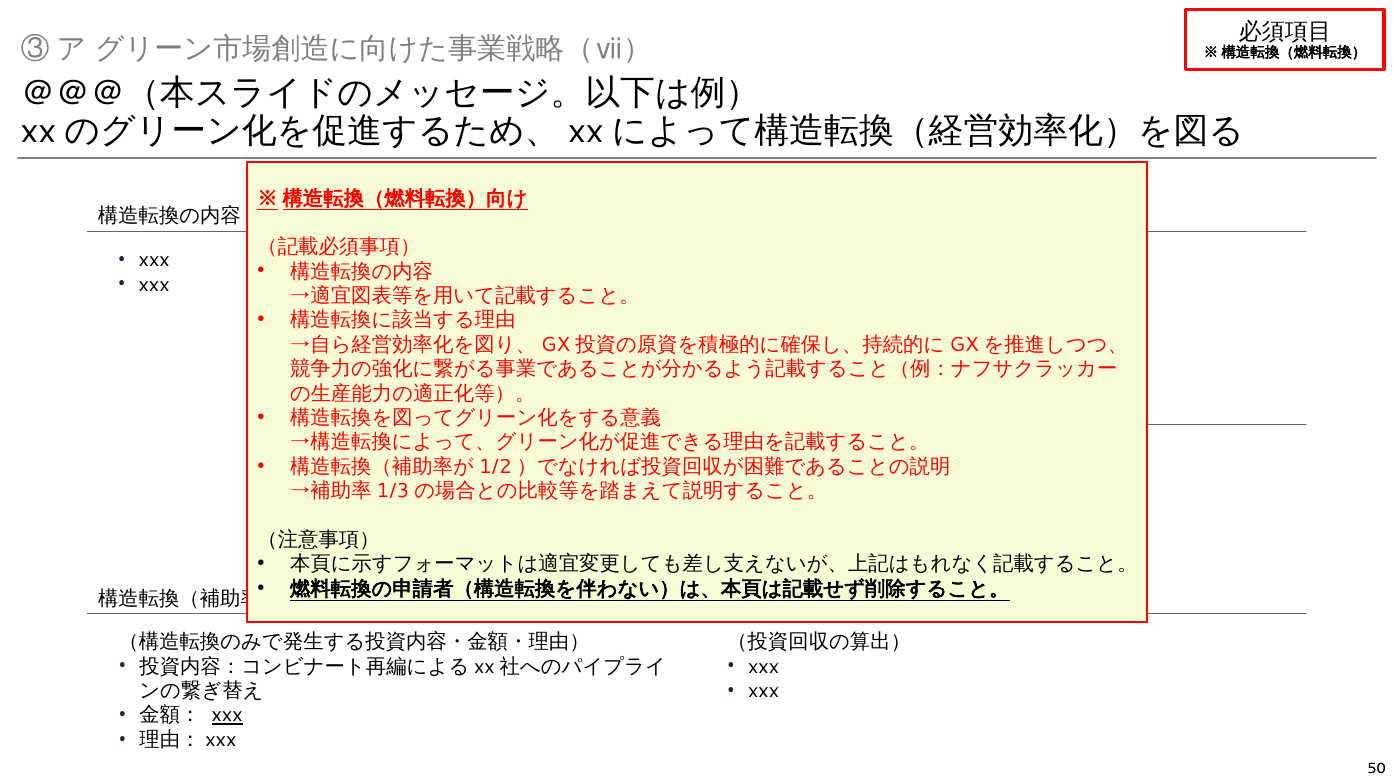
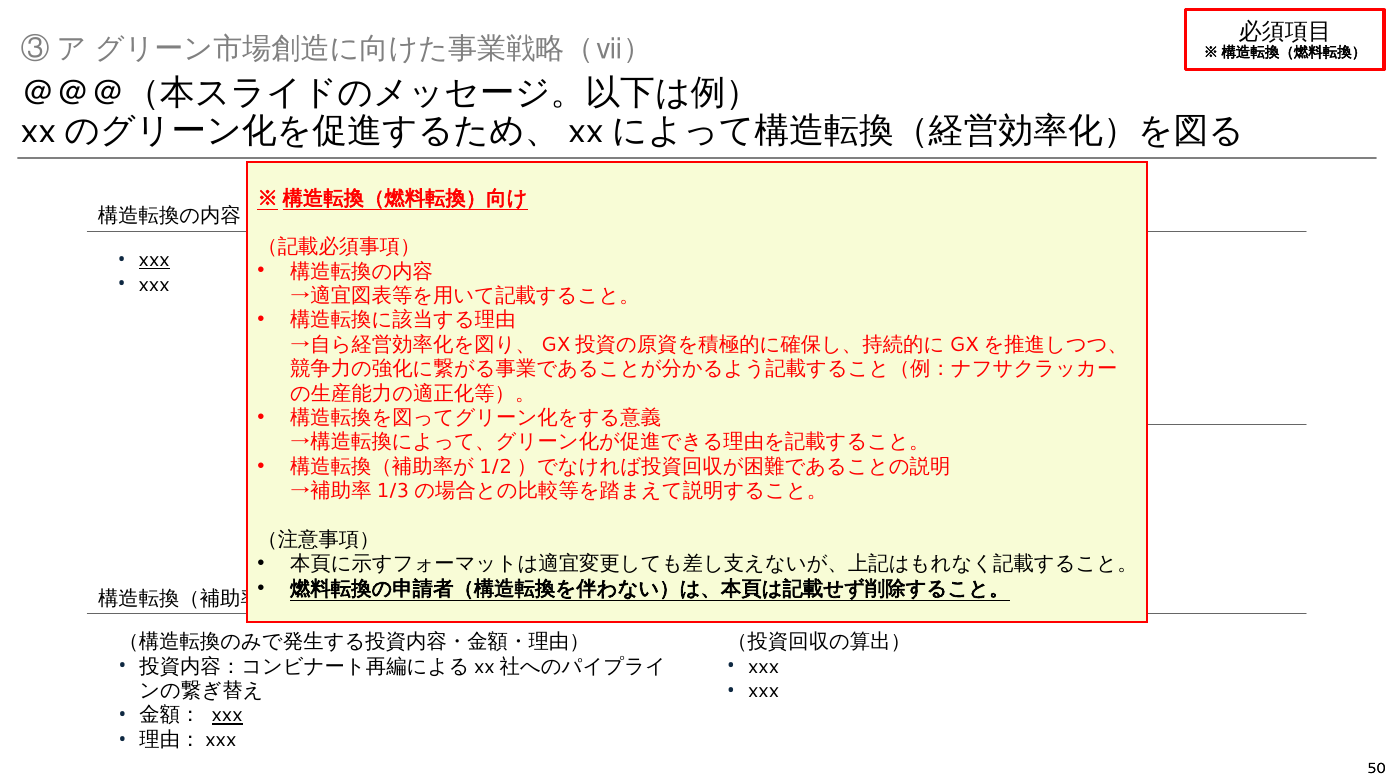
xxx at (154, 260) underline: none -> present
